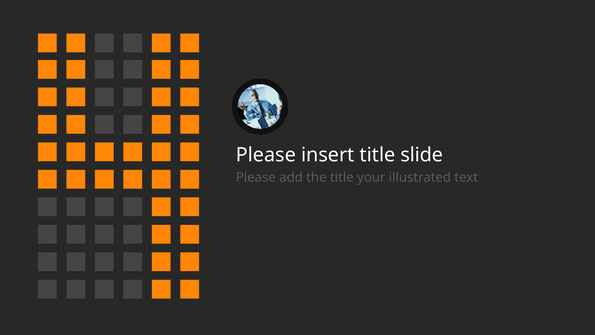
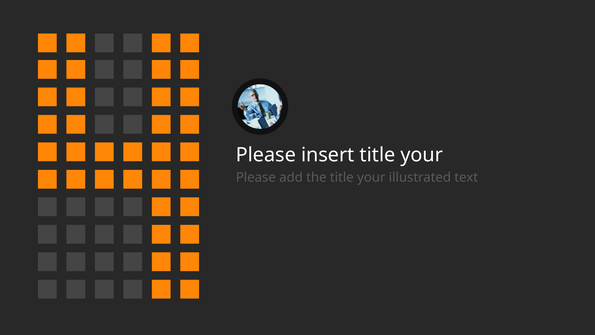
insert title slide: slide -> your
